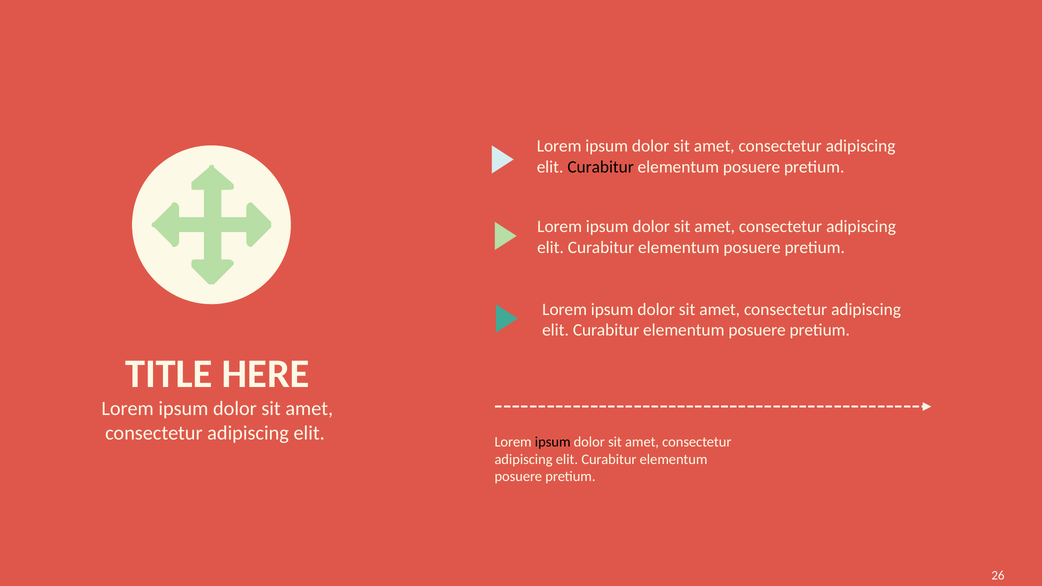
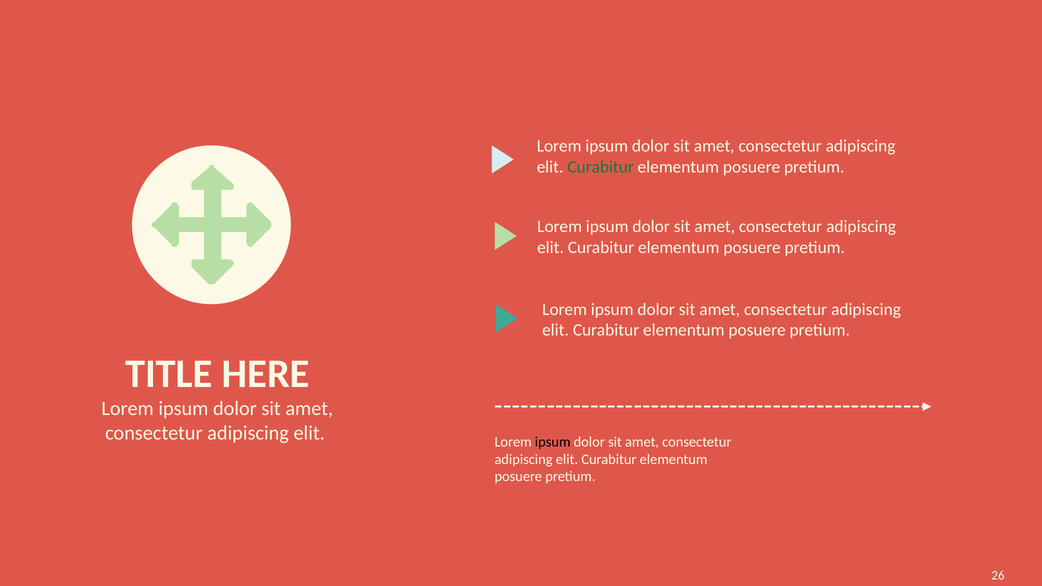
Curabitur at (601, 167) colour: black -> green
